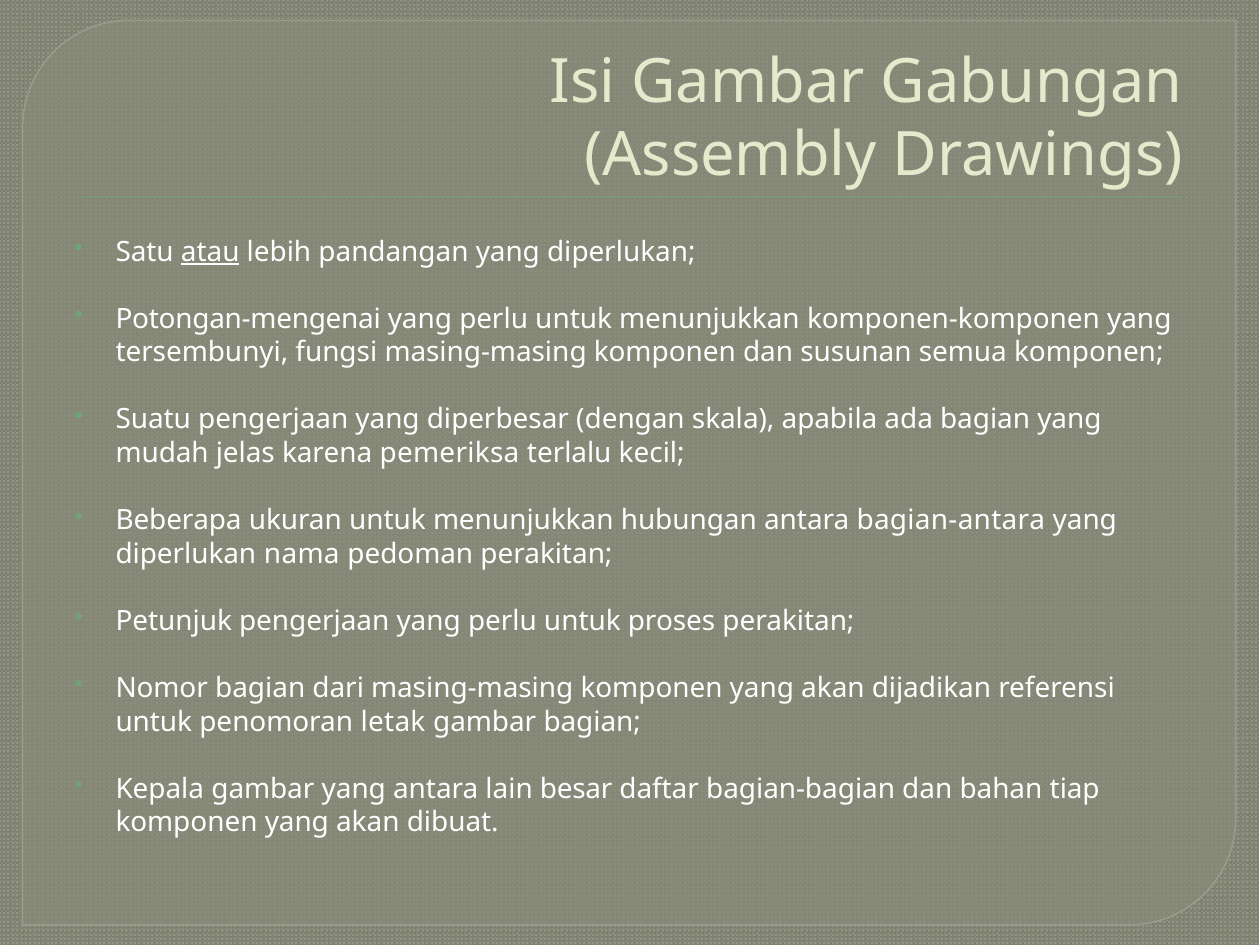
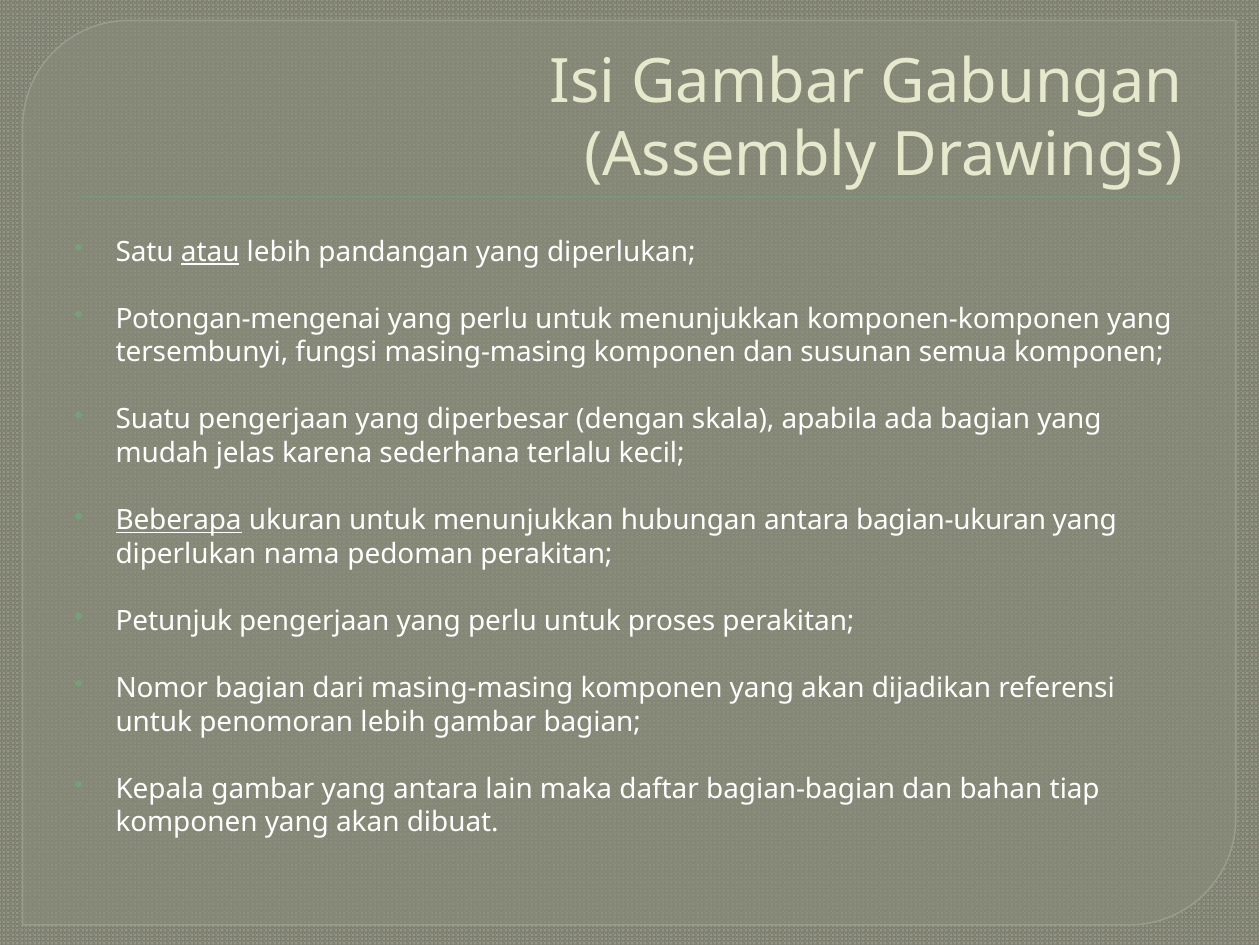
pemeriksa: pemeriksa -> sederhana
Beberapa underline: none -> present
bagian-antara: bagian-antara -> bagian-ukuran
penomoran letak: letak -> lebih
besar: besar -> maka
